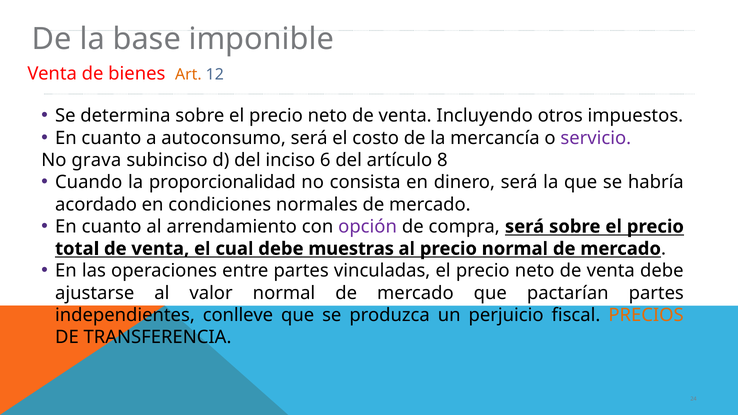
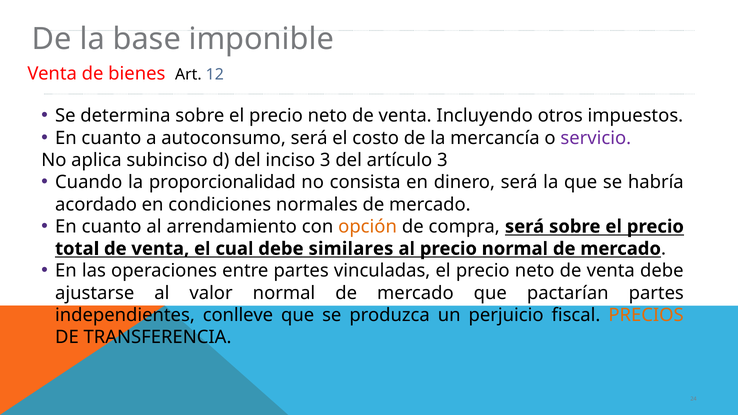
Art colour: orange -> black
grava: grava -> aplica
inciso 6: 6 -> 3
artículo 8: 8 -> 3
opción colour: purple -> orange
muestras: muestras -> similares
